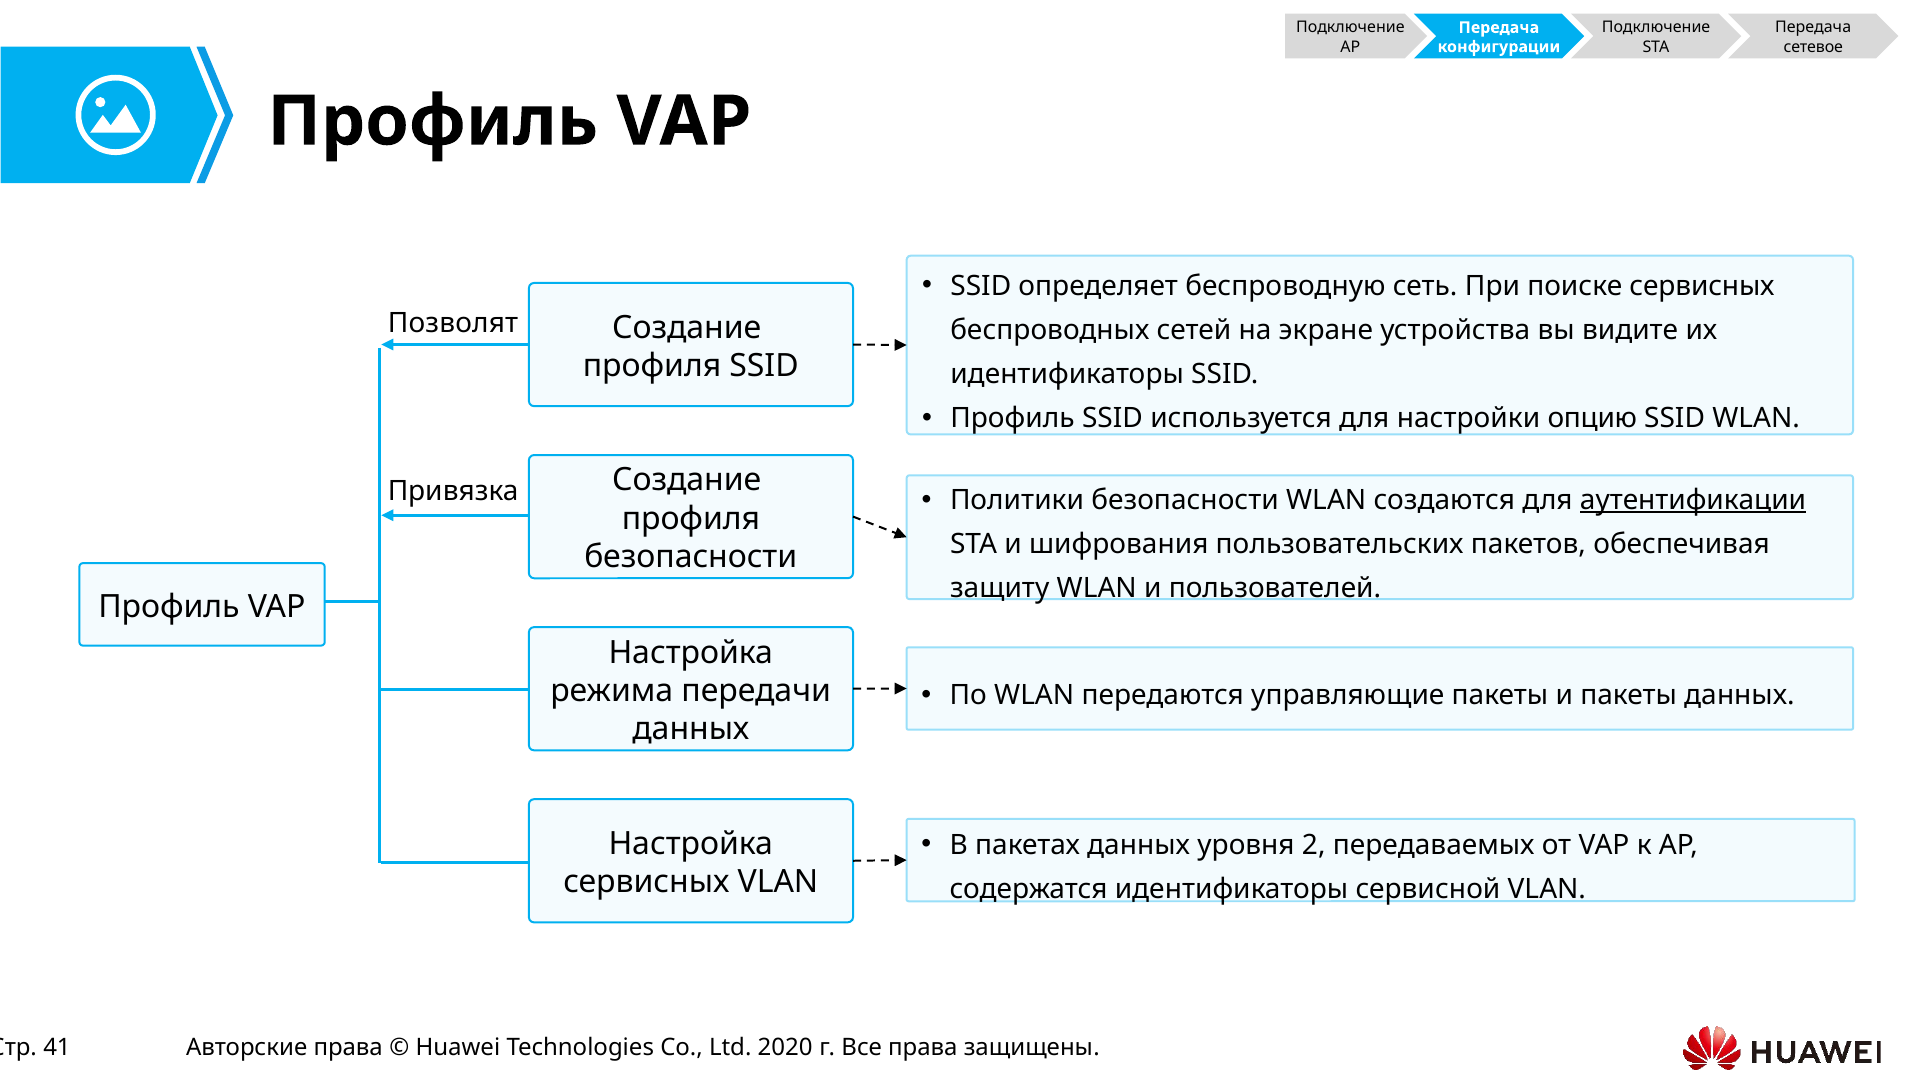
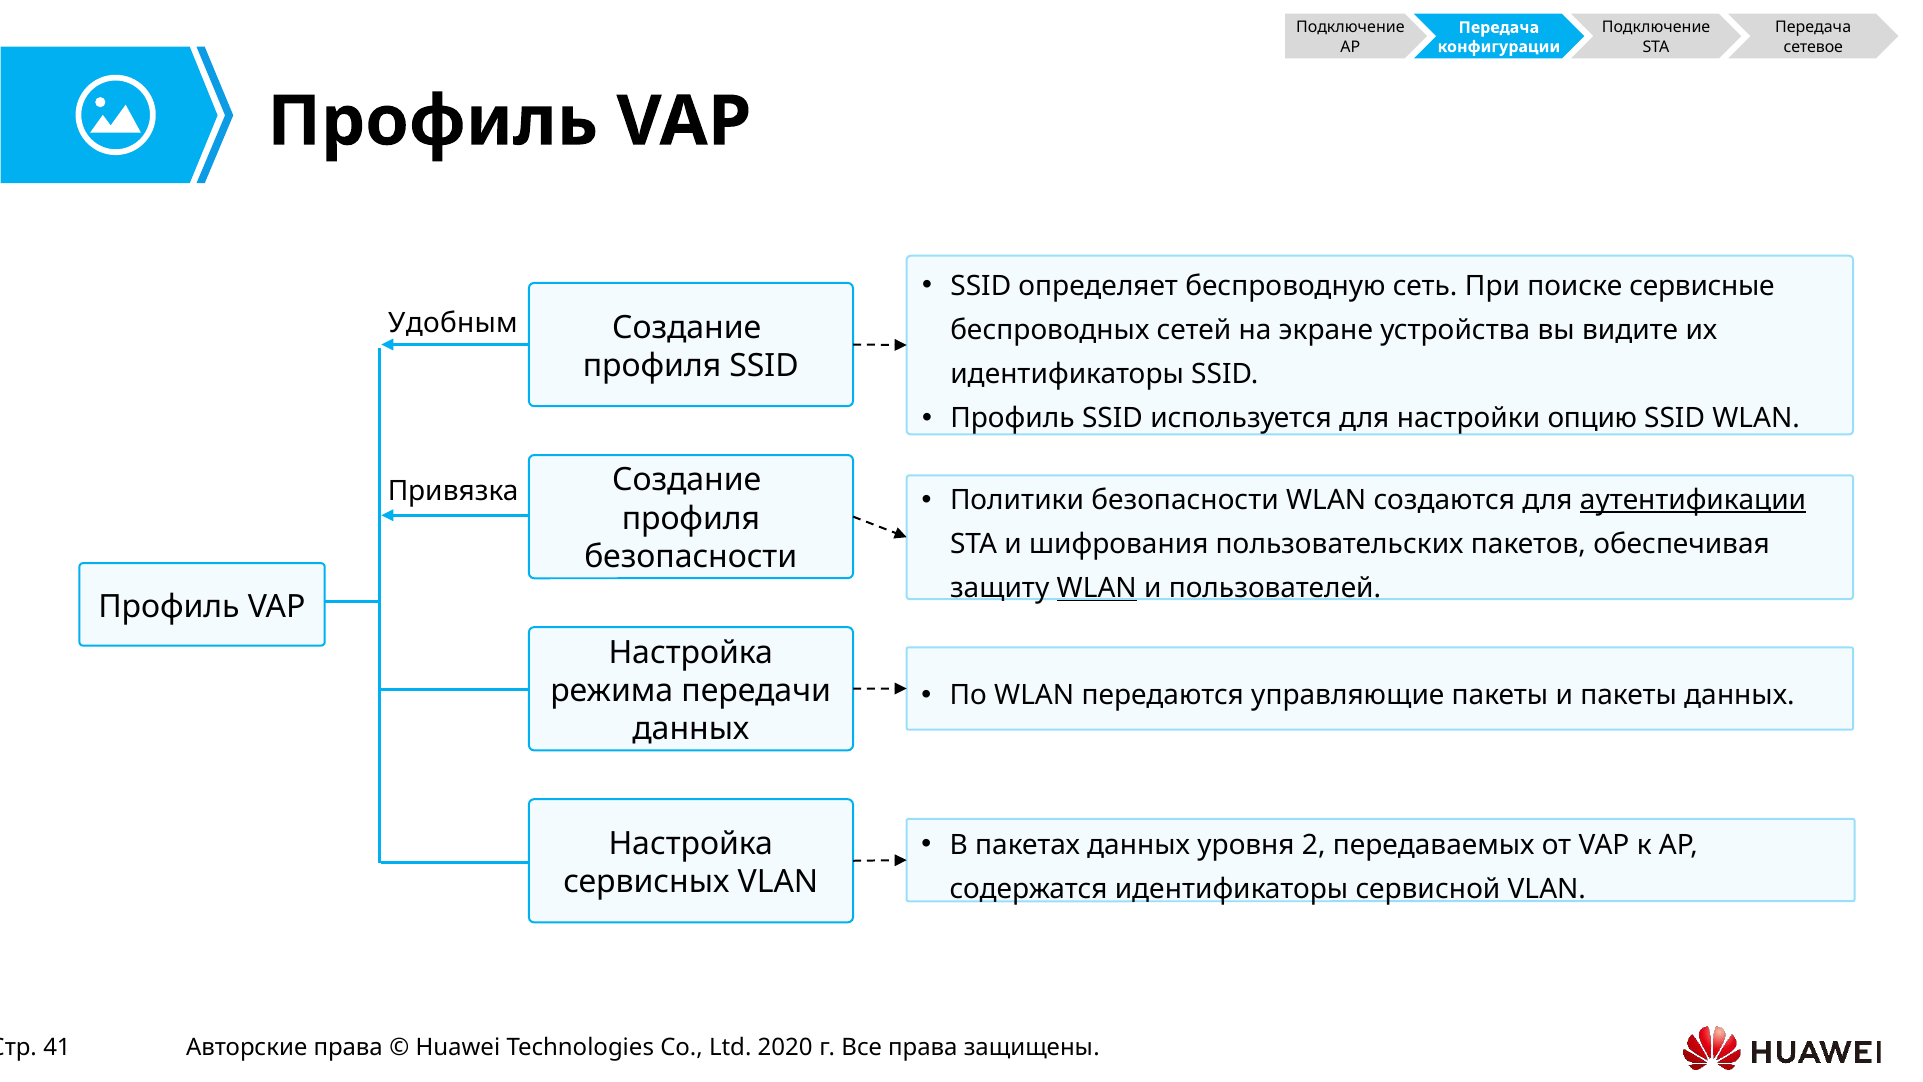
поиске сервисных: сервисных -> сервисные
Позволят: Позволят -> Удобным
WLAN at (1097, 588) underline: none -> present
